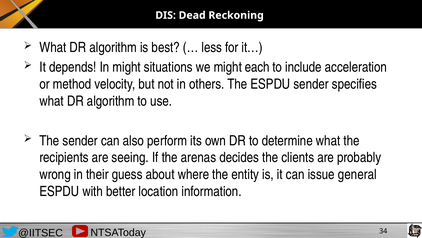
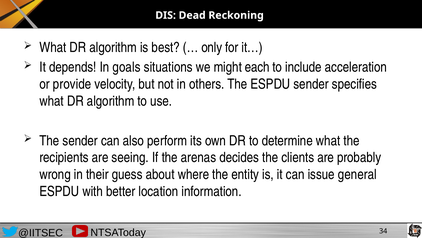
less: less -> only
In might: might -> goals
method: method -> provide
